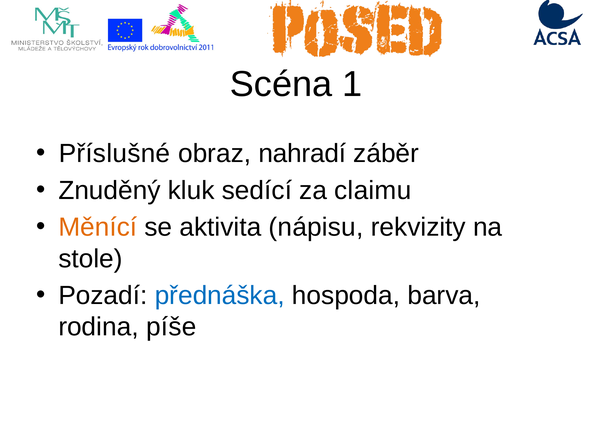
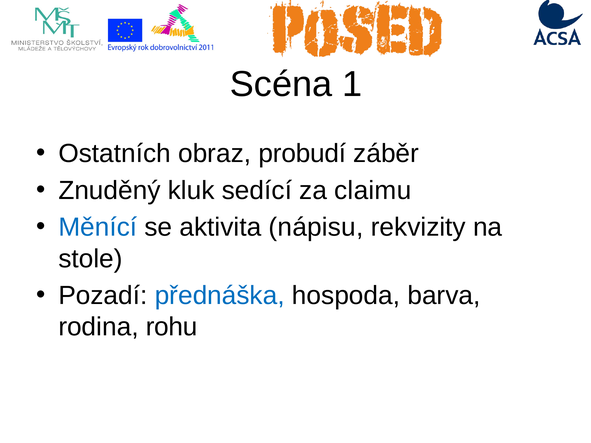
Příslušné: Příslušné -> Ostatních
nahradí: nahradí -> probudí
Měnící colour: orange -> blue
píše: píše -> rohu
